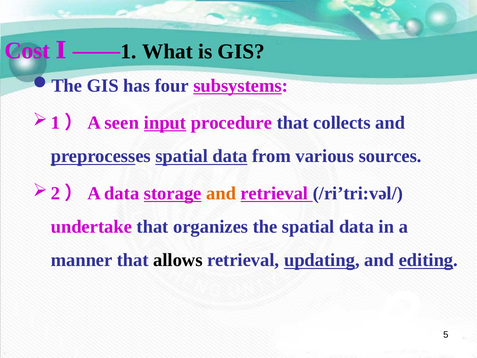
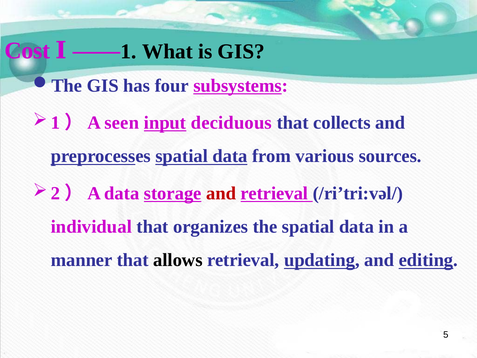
procedure: procedure -> deciduous
and at (221, 193) colour: orange -> red
undertake: undertake -> individual
